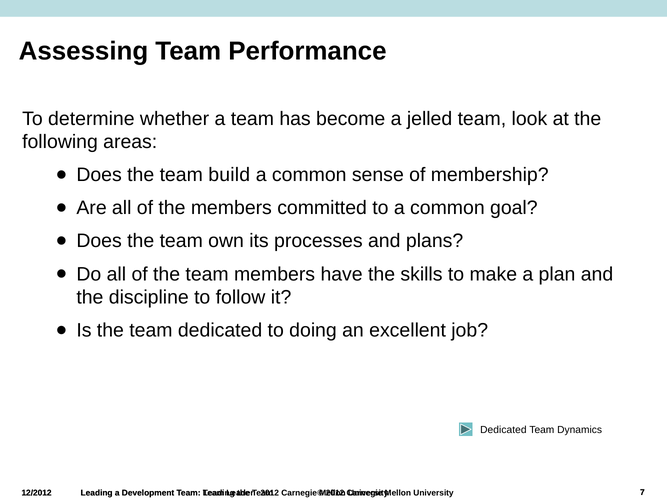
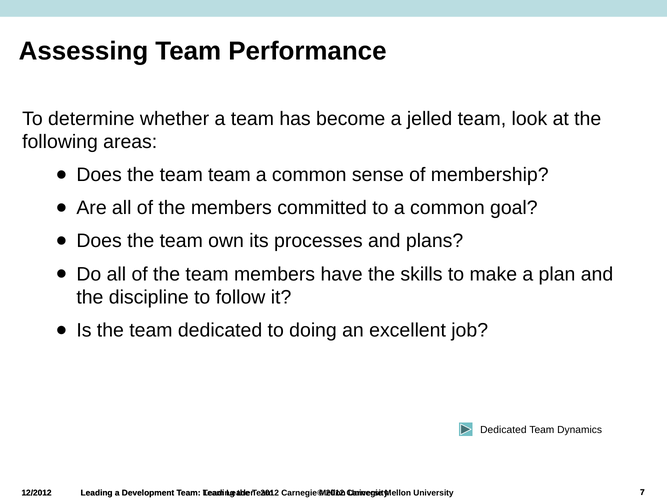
the team build: build -> team
